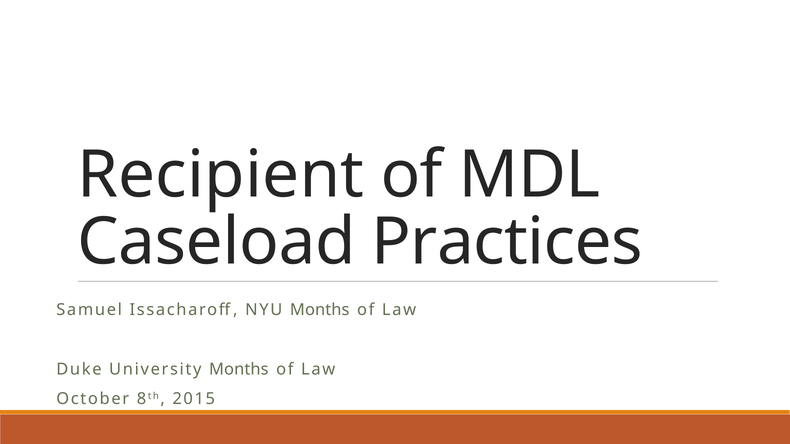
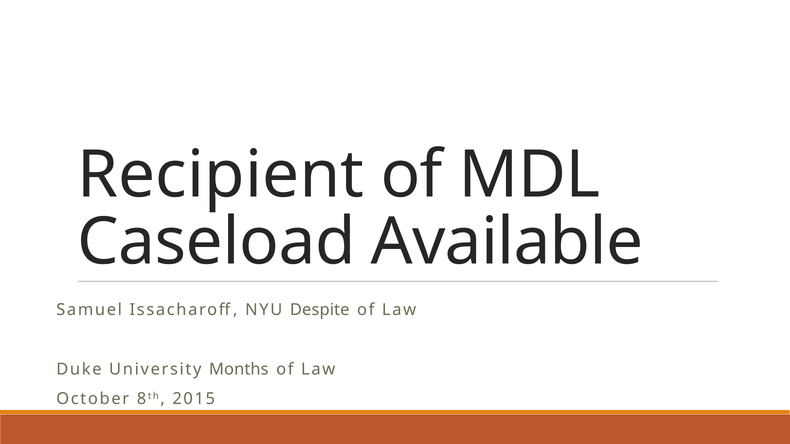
Practices: Practices -> Available
NYU Months: Months -> Despite
